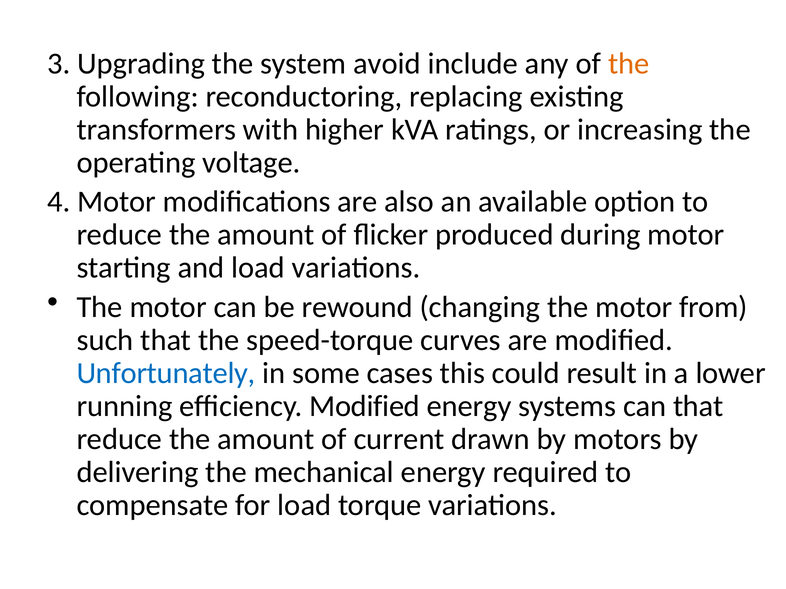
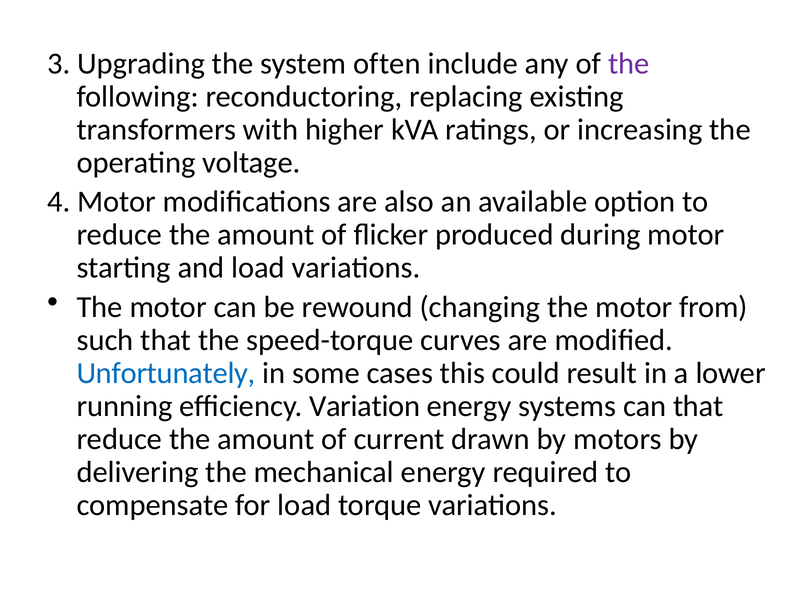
avoid: avoid -> often
the at (629, 64) colour: orange -> purple
efficiency Modified: Modified -> Variation
